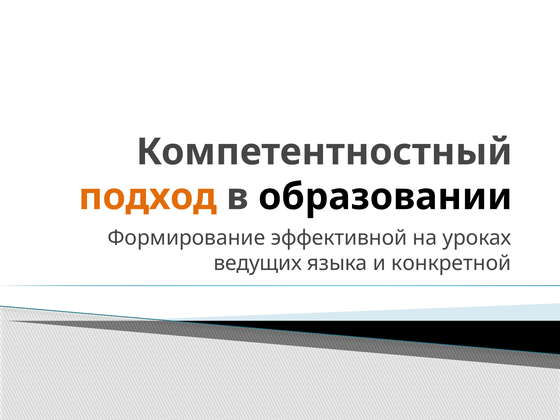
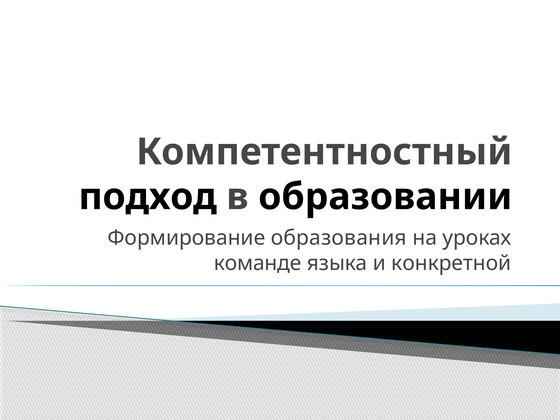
подход colour: orange -> black
эффективной: эффективной -> образования
ведущих: ведущих -> команде
